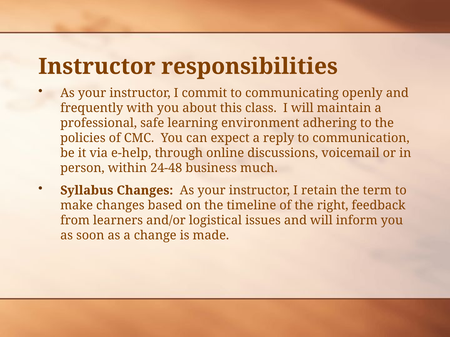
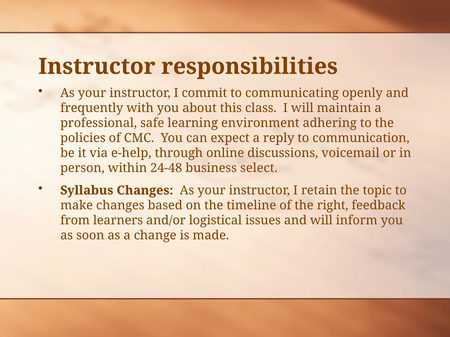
much: much -> select
term: term -> topic
